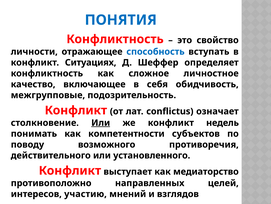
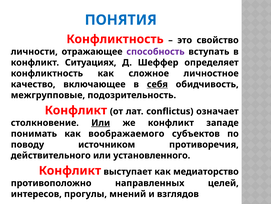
способность colour: blue -> purple
себя underline: none -> present
недель: недель -> западе
компетентности: компетентности -> воображаемого
возможного: возможного -> источником
участию: участию -> прогулы
